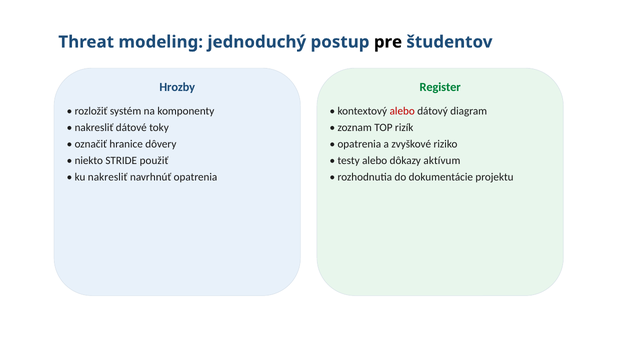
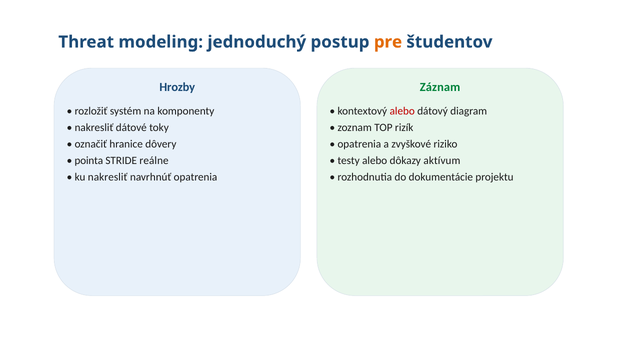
pre colour: black -> orange
Register: Register -> Záznam
niekto: niekto -> pointa
použiť: použiť -> reálne
